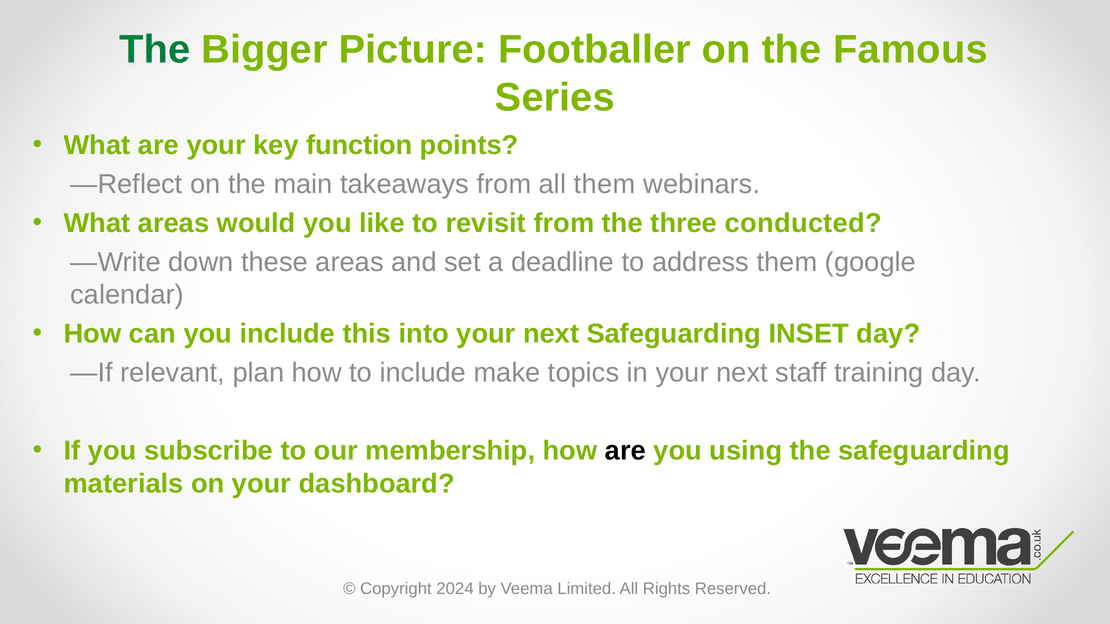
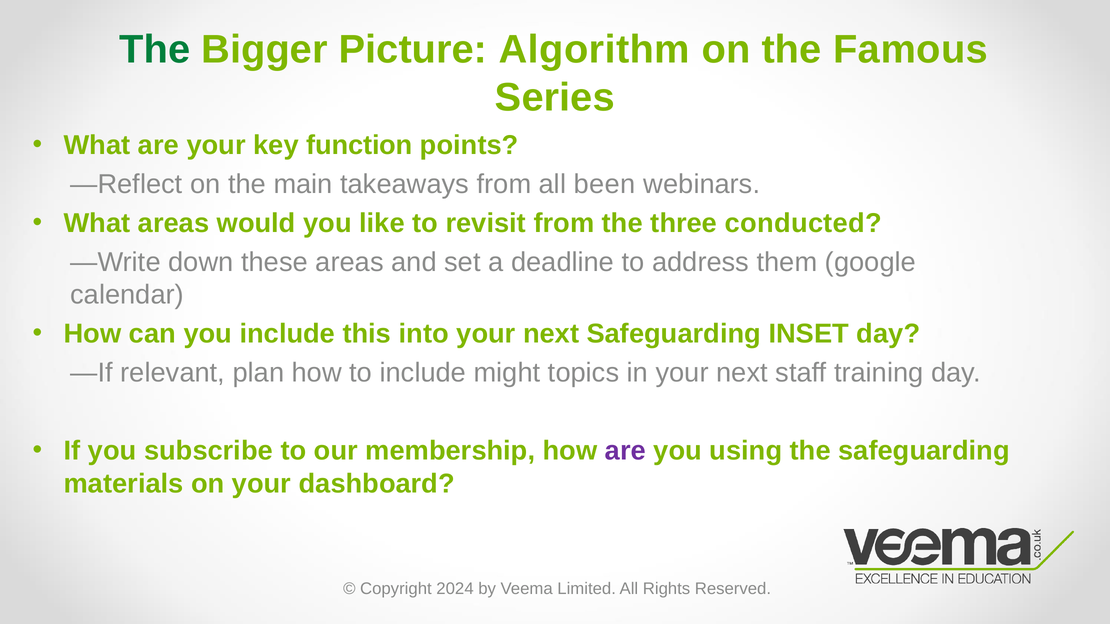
Footballer: Footballer -> Algorithm
all them: them -> been
make: make -> might
are at (625, 451) colour: black -> purple
